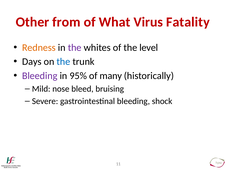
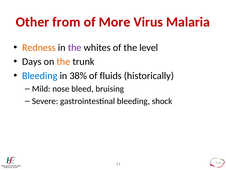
What: What -> More
Fatality: Fatality -> Malaria
the at (63, 61) colour: blue -> orange
Bleeding at (40, 76) colour: purple -> blue
95%: 95% -> 38%
many: many -> fluids
